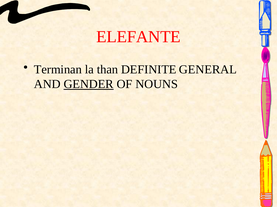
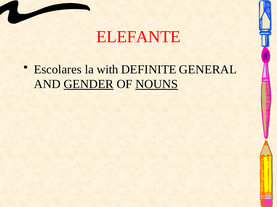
Terminan: Terminan -> Escolares
than: than -> with
NOUNS underline: none -> present
